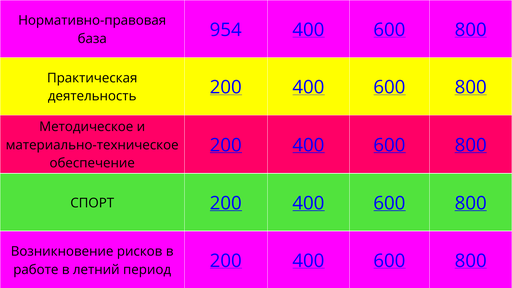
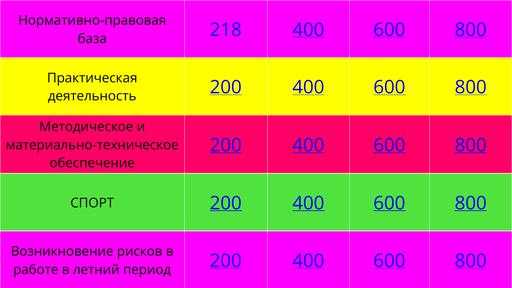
954: 954 -> 218
